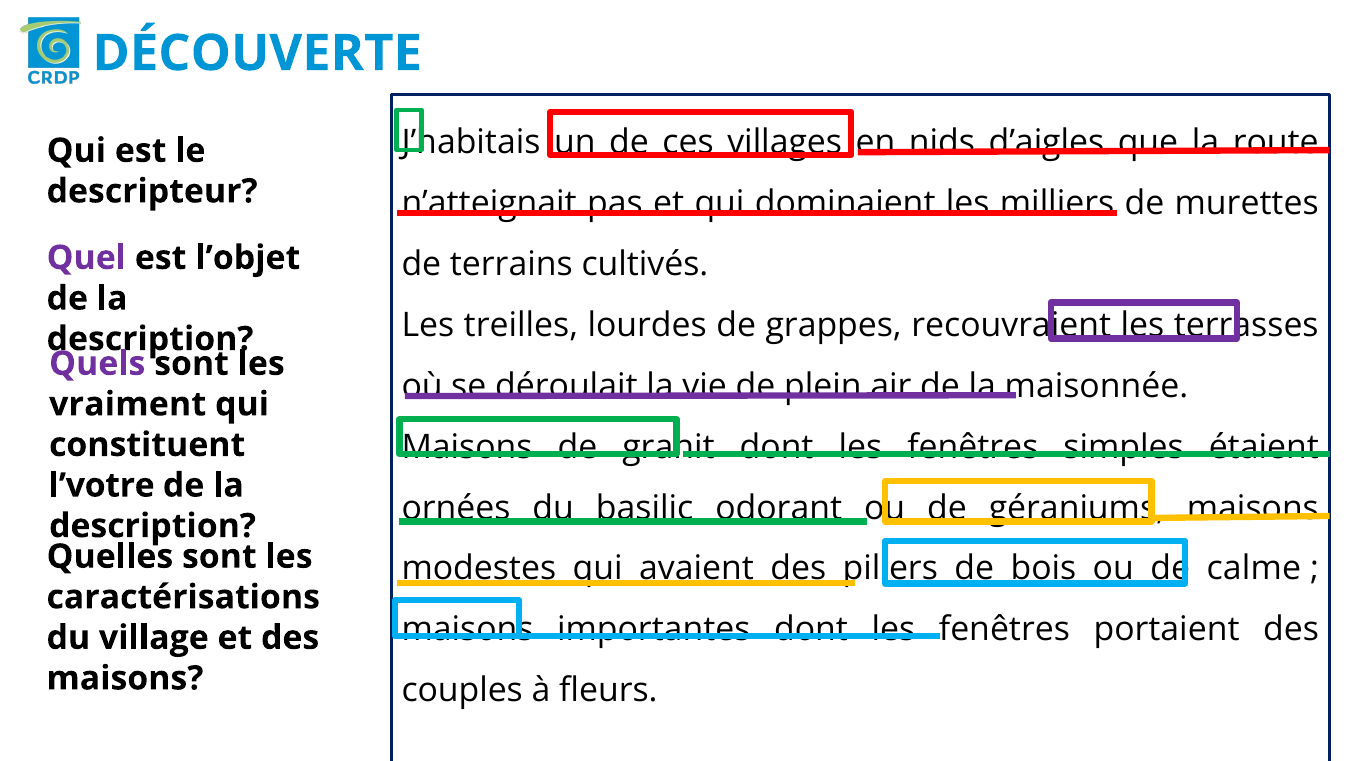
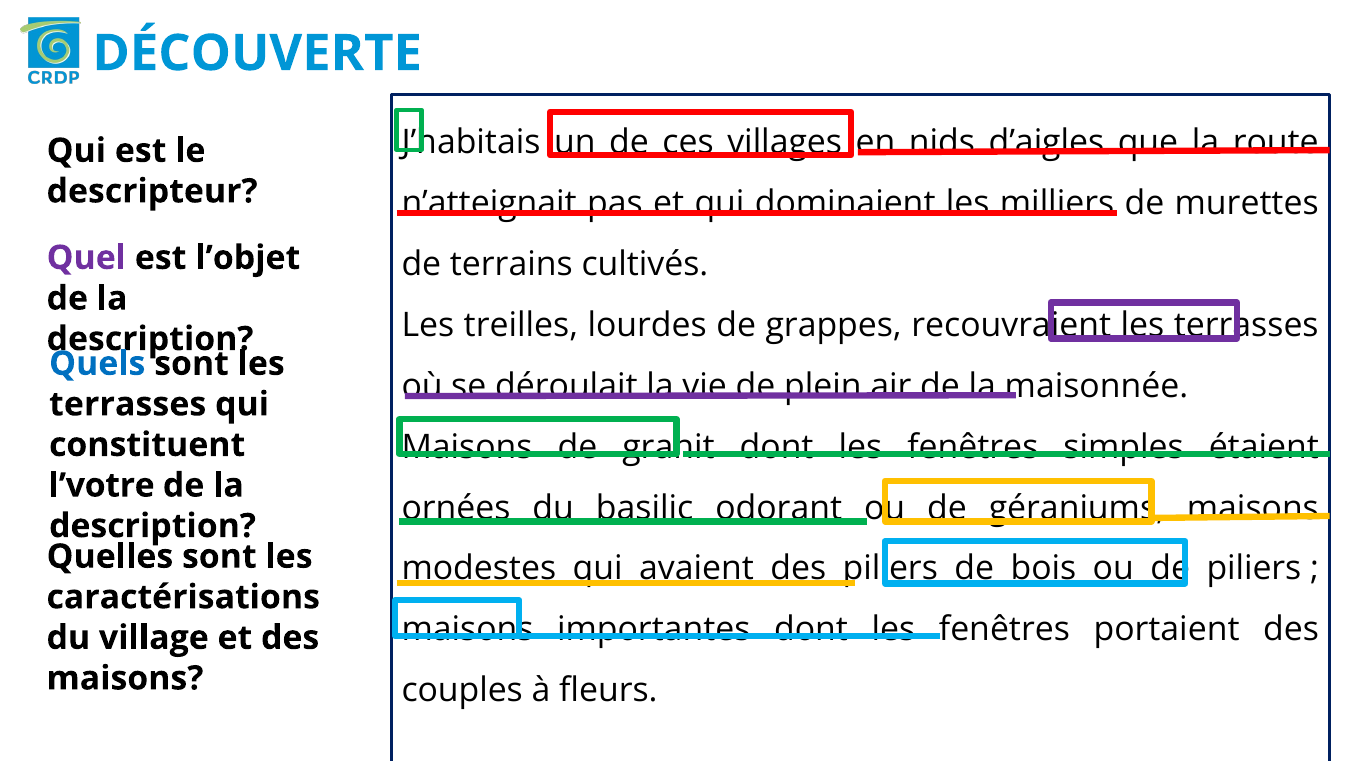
Quels colour: purple -> blue
vraiment at (128, 404): vraiment -> terrasses
calme at (1254, 569): calme -> piliers
